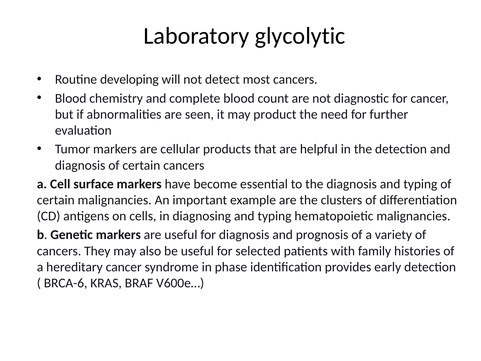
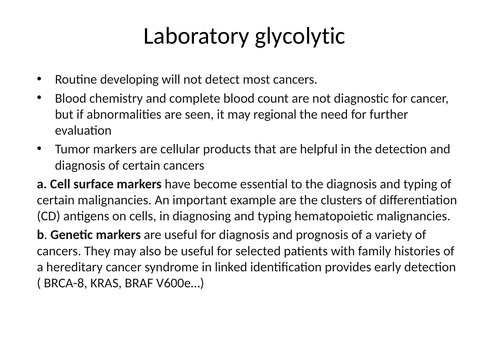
product: product -> regional
phase: phase -> linked
BRCA-6: BRCA-6 -> BRCA-8
